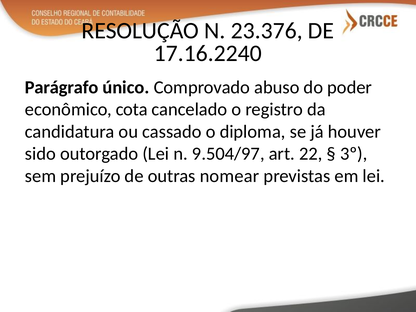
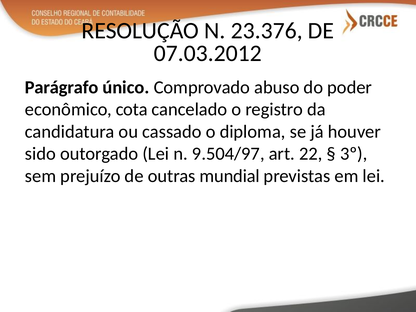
17.16.2240: 17.16.2240 -> 07.03.2012
nomear: nomear -> mundial
